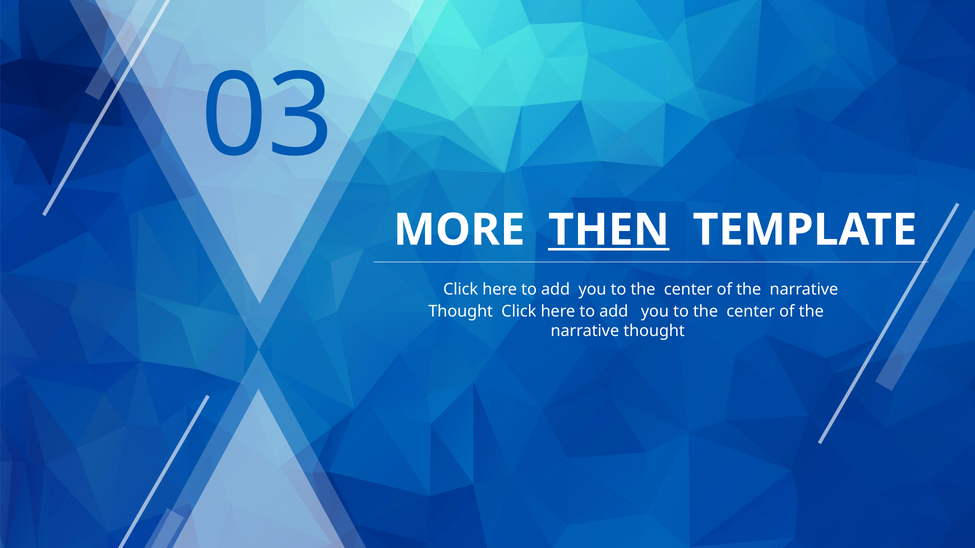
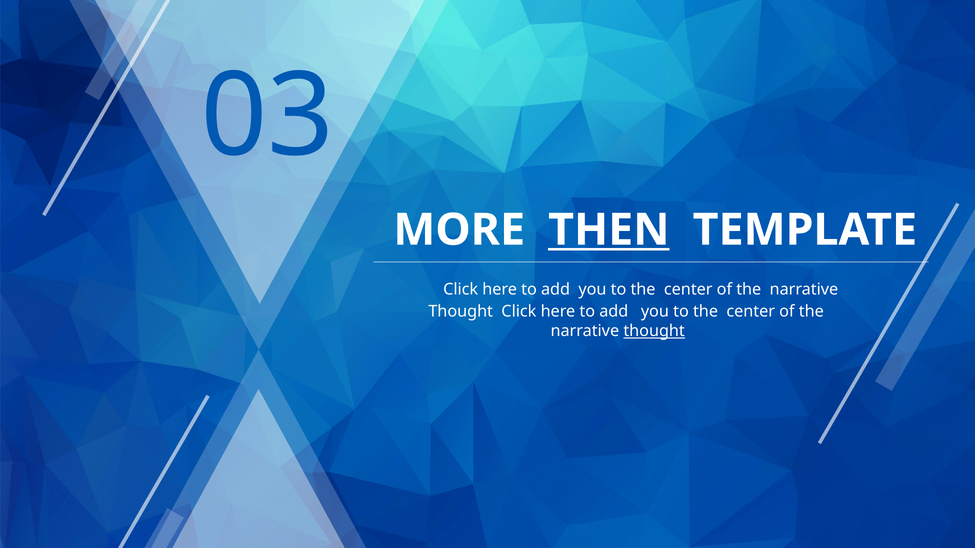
thought at (654, 331) underline: none -> present
